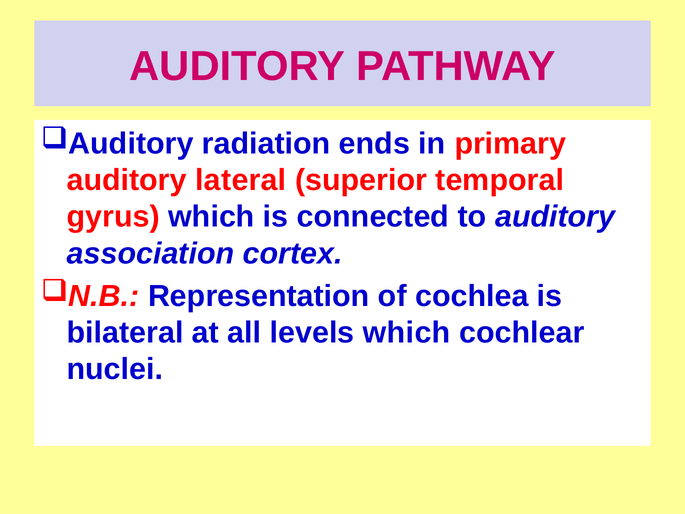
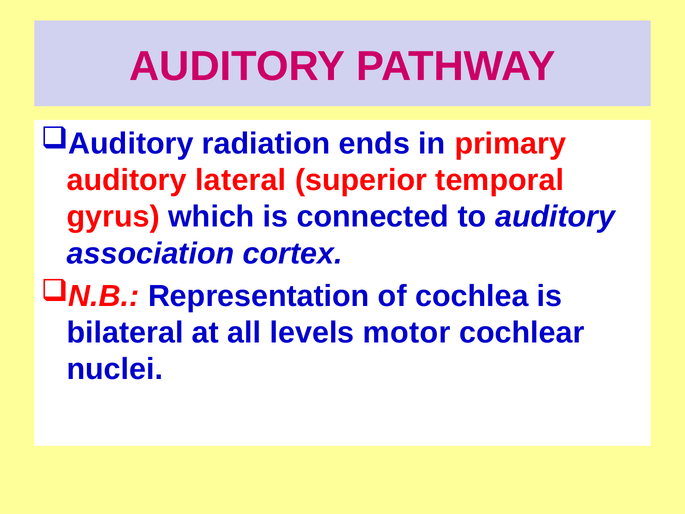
levels which: which -> motor
